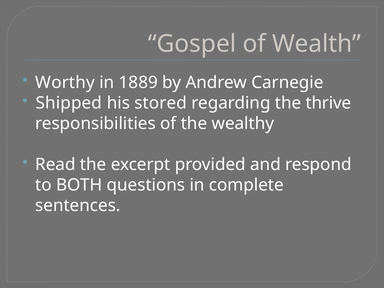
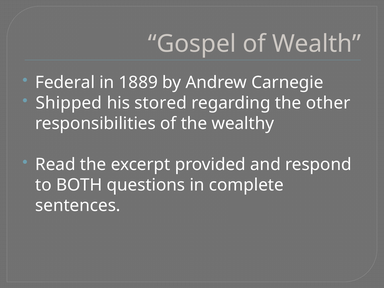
Worthy: Worthy -> Federal
thrive: thrive -> other
